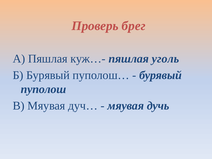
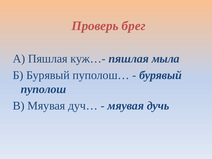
уголь: уголь -> мыла
